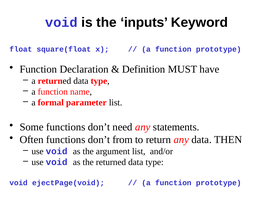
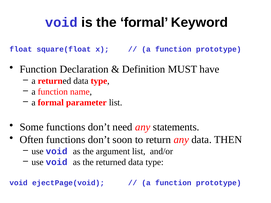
the inputs: inputs -> formal
from: from -> soon
